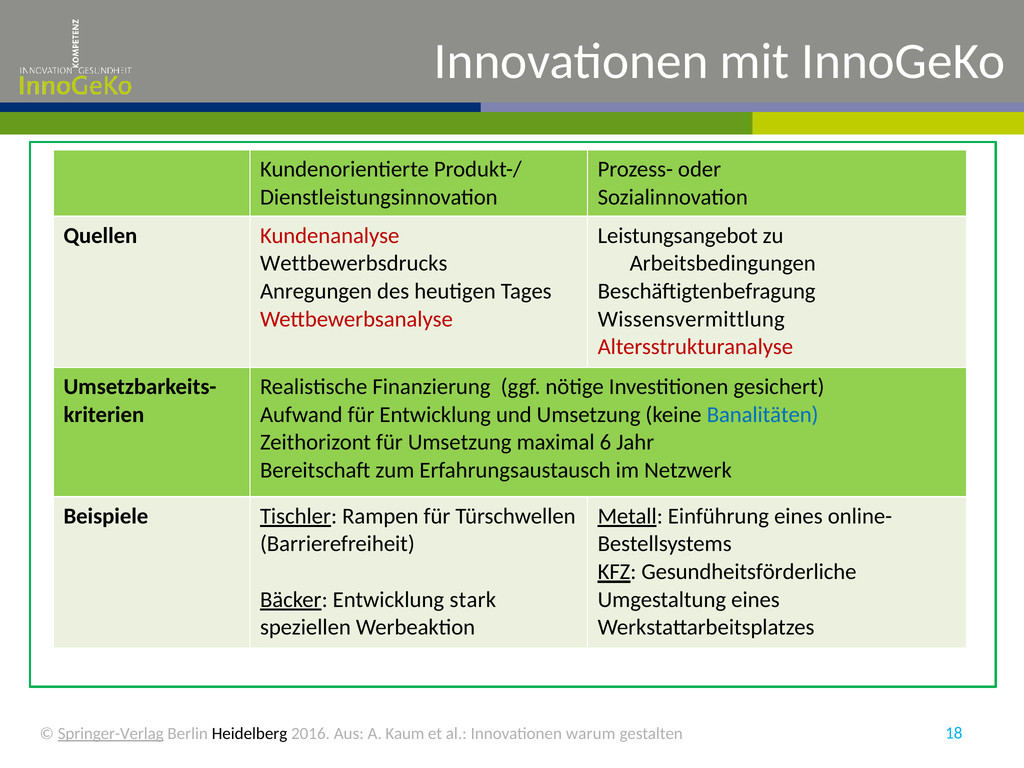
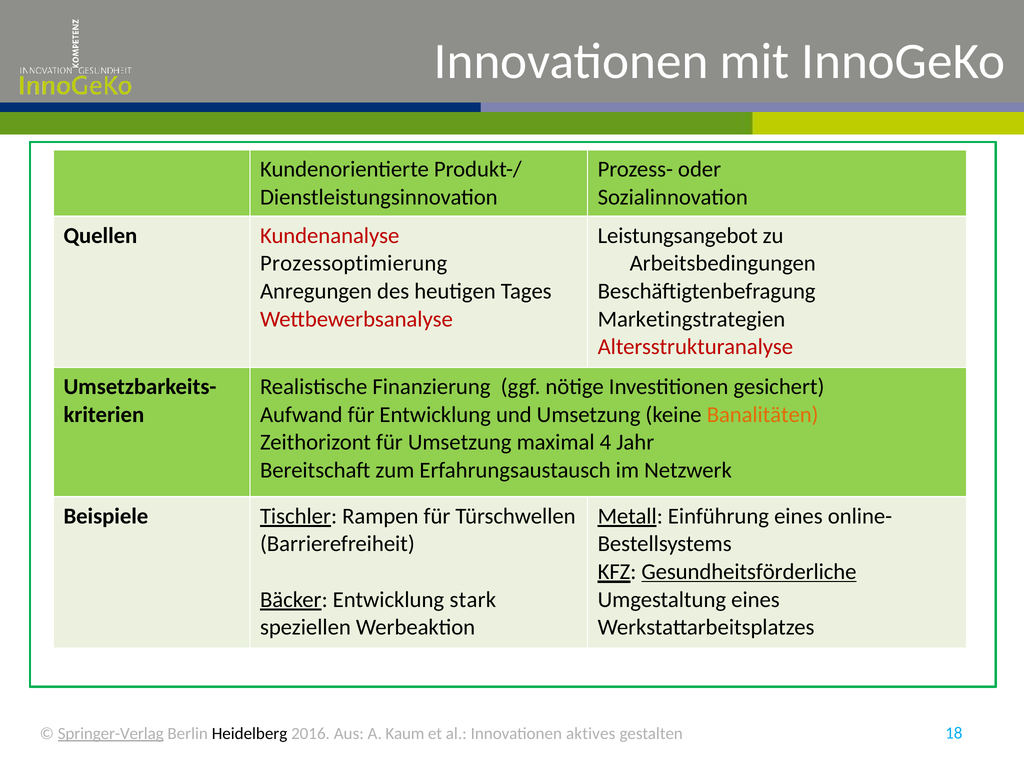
Wettbewerbsdrucks: Wettbewerbsdrucks -> Prozessoptimierung
Wissensvermittlung: Wissensvermittlung -> Marketingstrategien
Banalitäten colour: blue -> orange
6: 6 -> 4
Gesundheitsförderliche underline: none -> present
warum: warum -> aktives
